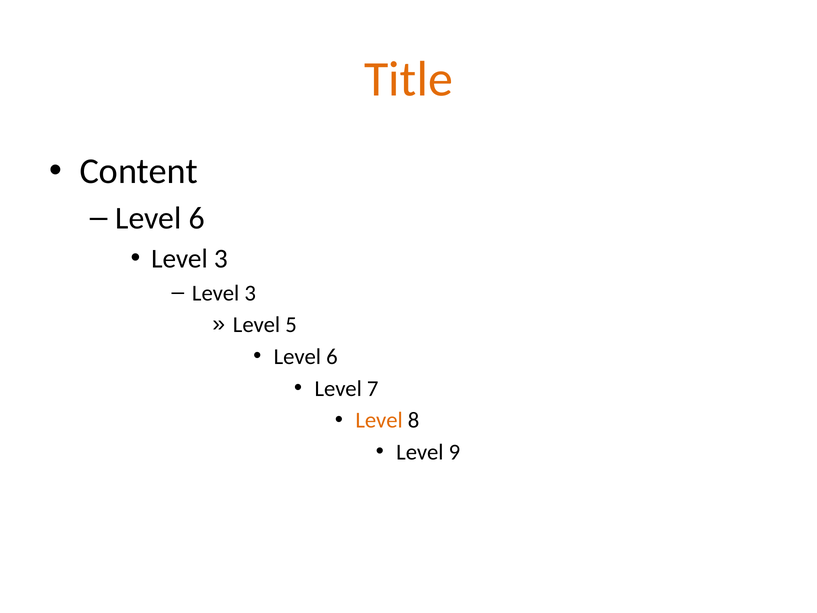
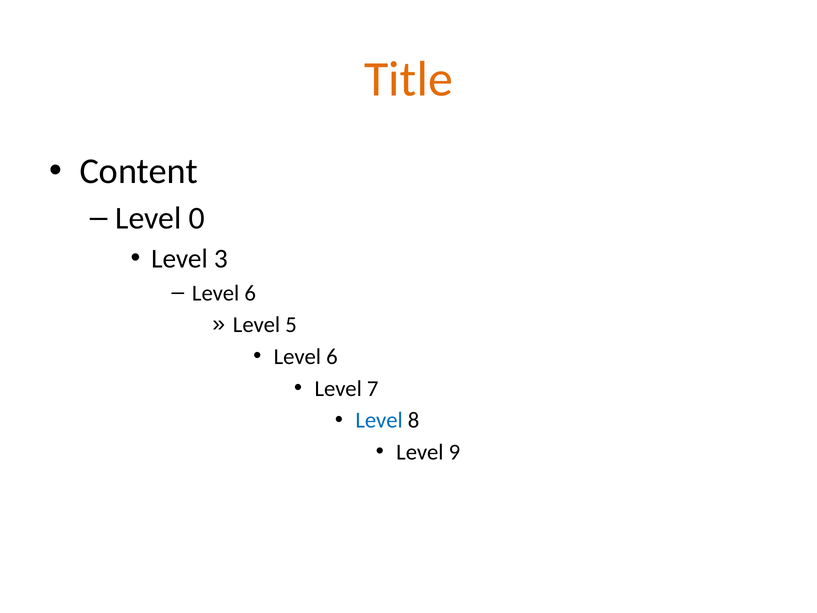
6 at (197, 218): 6 -> 0
3 at (250, 293): 3 -> 6
Level at (379, 420) colour: orange -> blue
